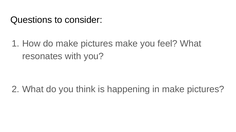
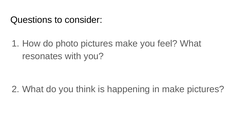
do make: make -> photo
